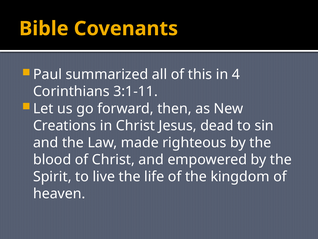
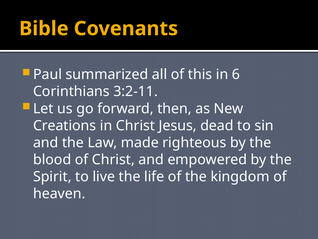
4: 4 -> 6
3:1-11: 3:1-11 -> 3:2-11
